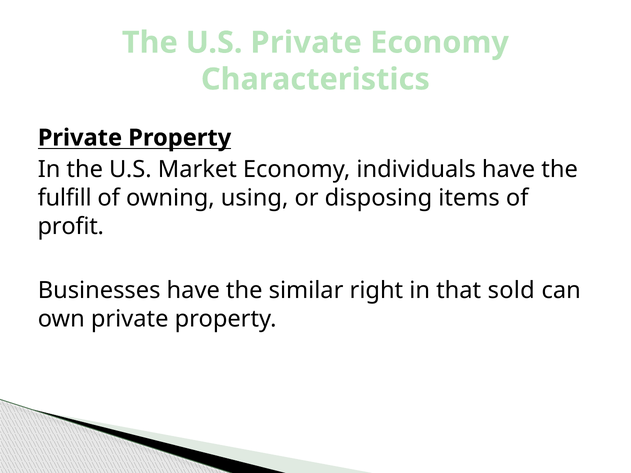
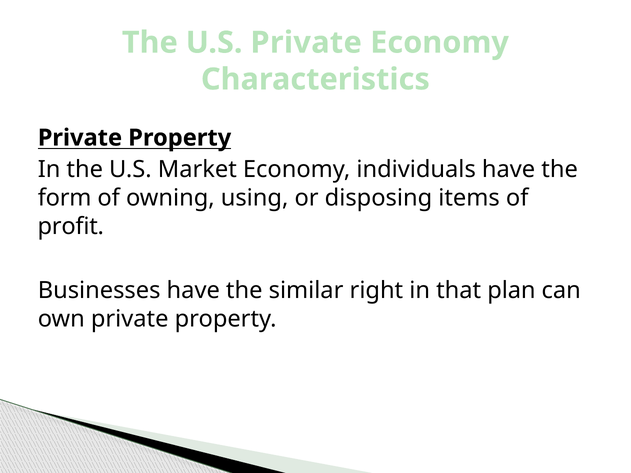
fulfill: fulfill -> form
sold: sold -> plan
